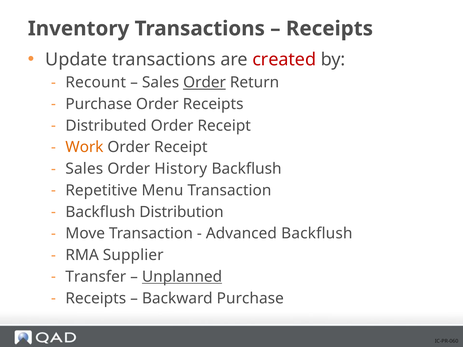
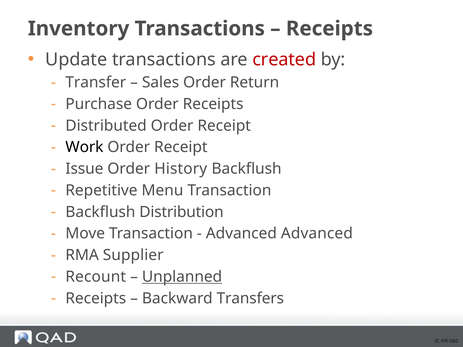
Recount: Recount -> Transfer
Order at (205, 83) underline: present -> none
Work colour: orange -> black
Sales at (84, 169): Sales -> Issue
Advanced Backflush: Backflush -> Advanced
Transfer: Transfer -> Recount
Backward Purchase: Purchase -> Transfers
